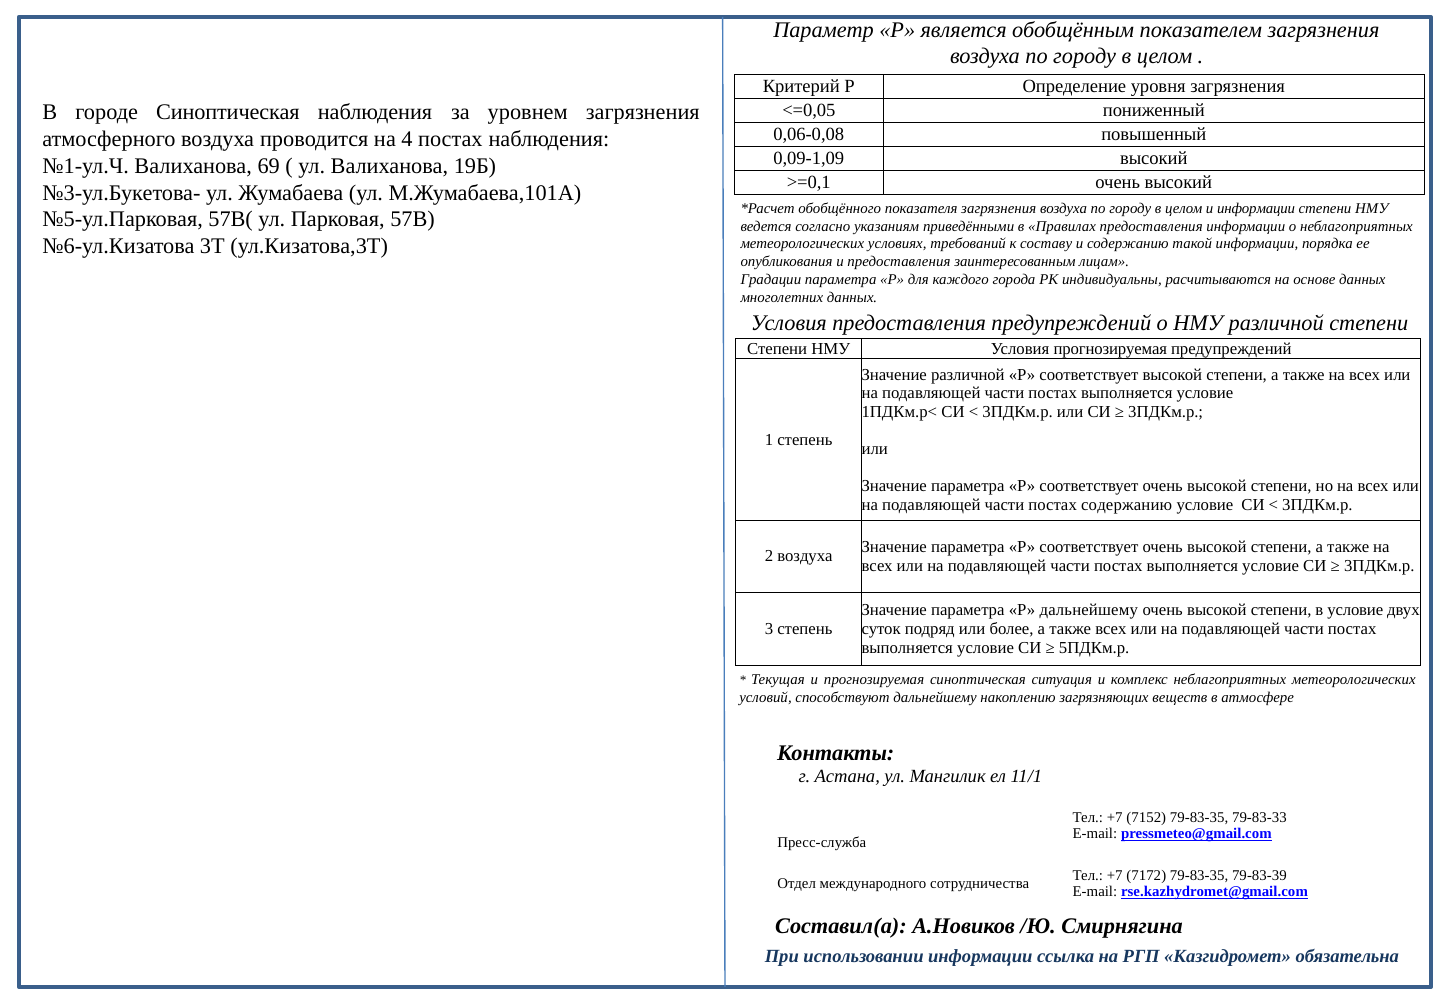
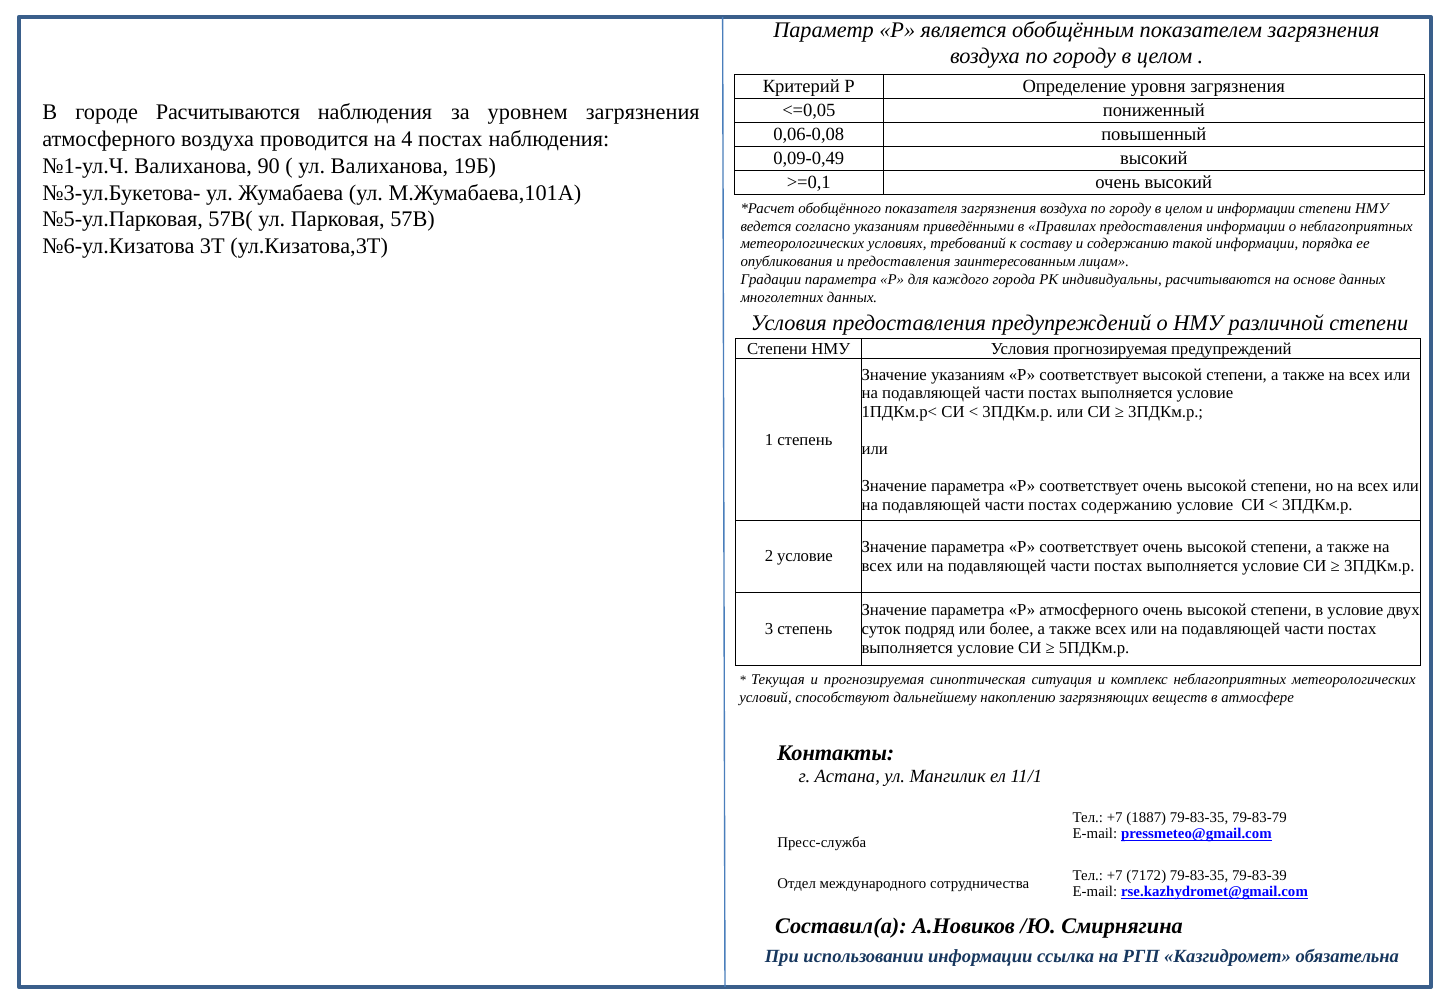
городе Синоптическая: Синоптическая -> Расчитываются
0,09-1,09: 0,09-1,09 -> 0,09-0,49
69: 69 -> 90
Значение различной: различной -> указаниям
2 воздуха: воздуха -> условие
Р дальнейшему: дальнейшему -> атмосферного
7152: 7152 -> 1887
79-83-33: 79-83-33 -> 79-83-79
